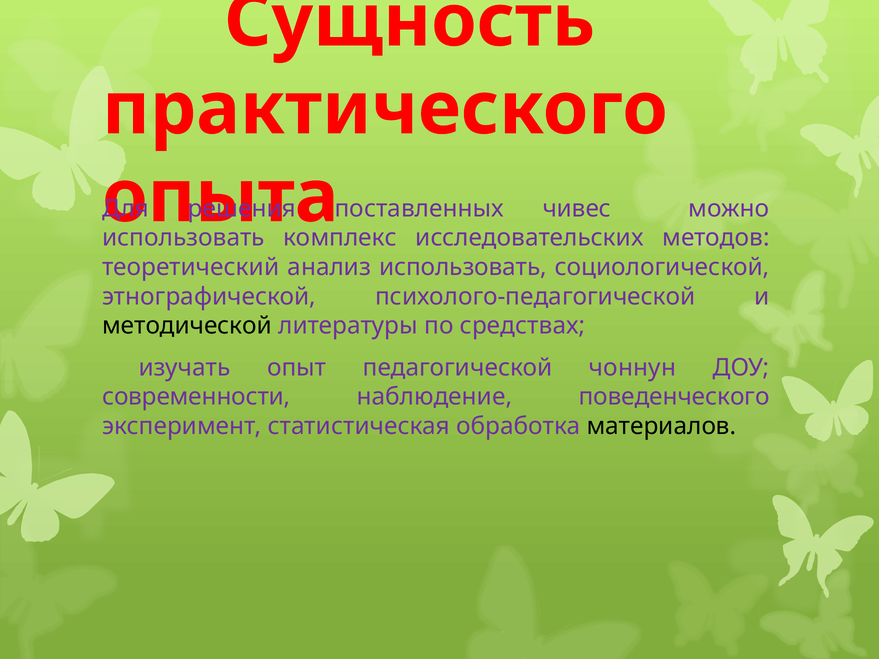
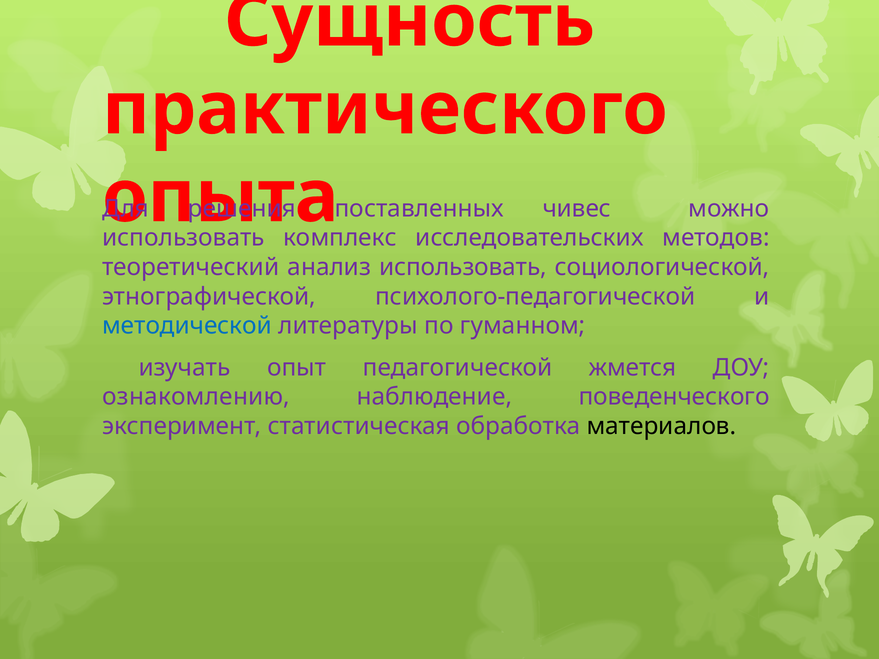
методической colour: black -> blue
средствах: средствах -> гуманном
чоннун: чоннун -> жмется
современности: современности -> ознакомлению
